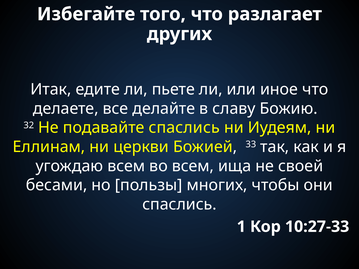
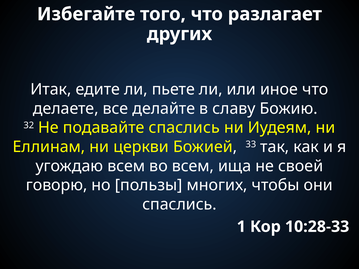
бесами: бесами -> говорю
10:27-33: 10:27-33 -> 10:28-33
